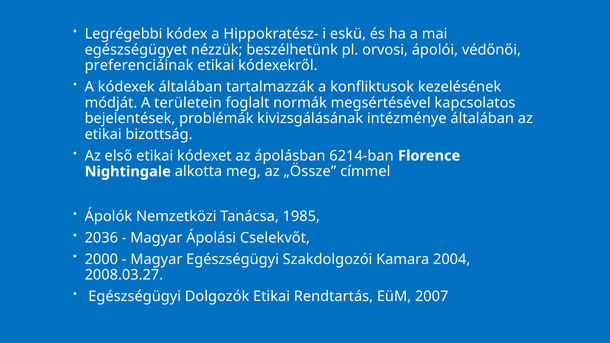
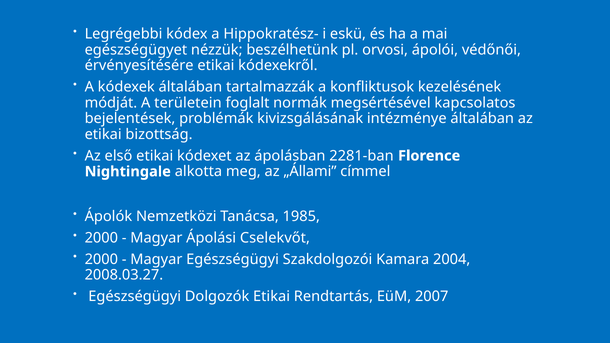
preferenciáinak: preferenciáinak -> érvényesítésére
6214-ban: 6214-ban -> 2281-ban
„Össze: „Össze -> „Állami
2036 at (101, 238): 2036 -> 2000
